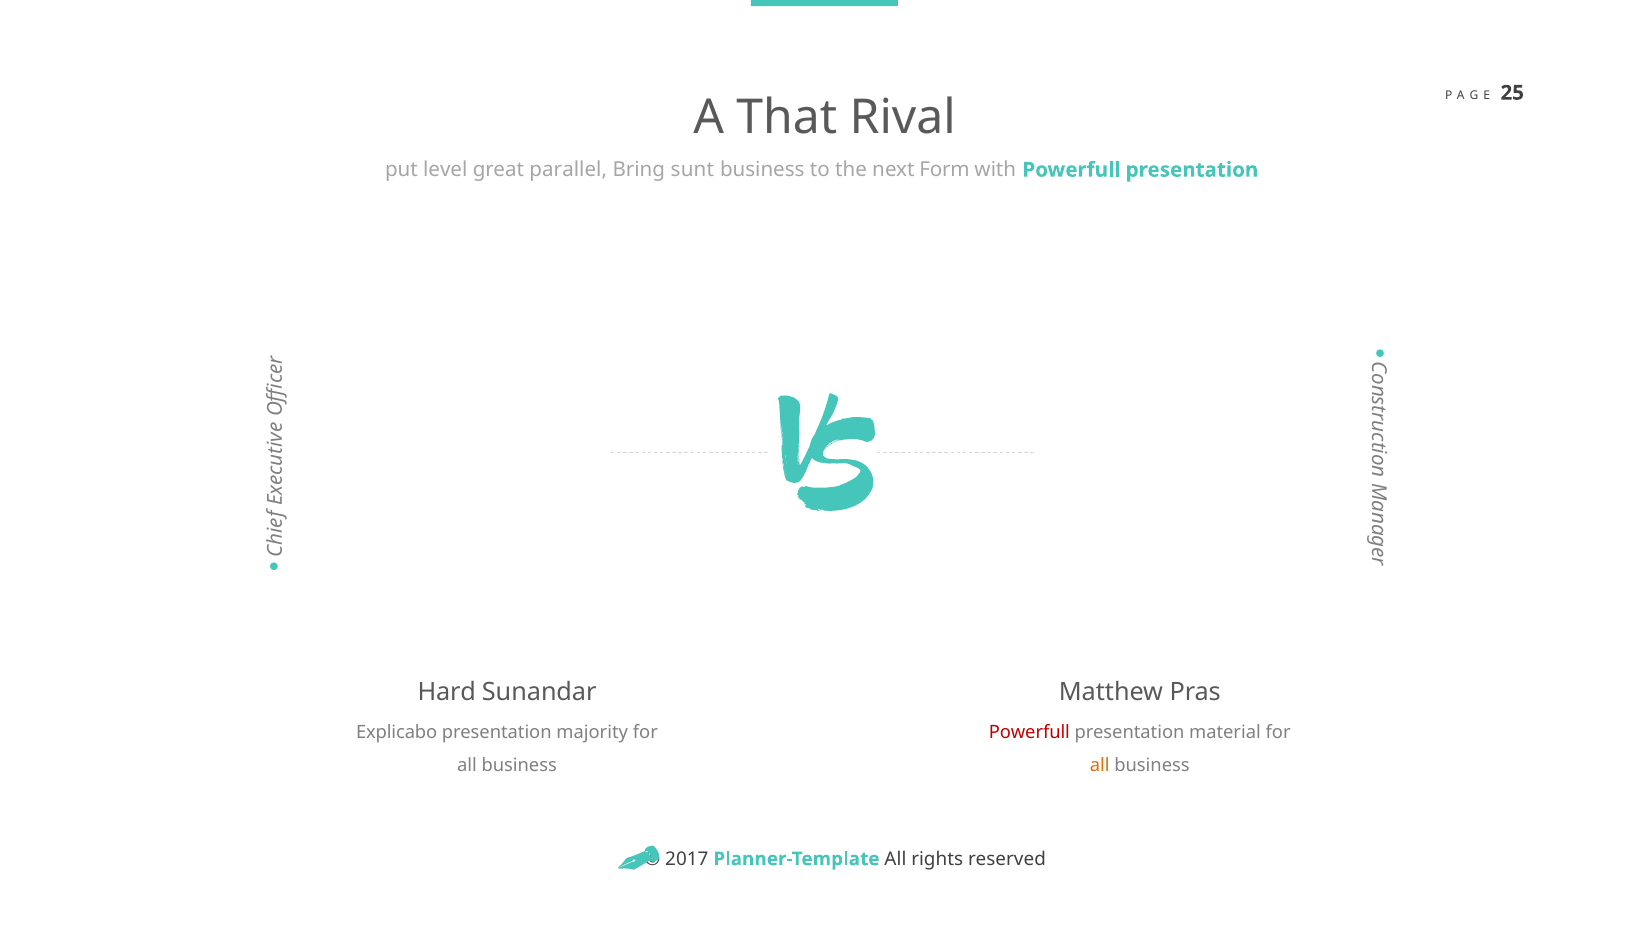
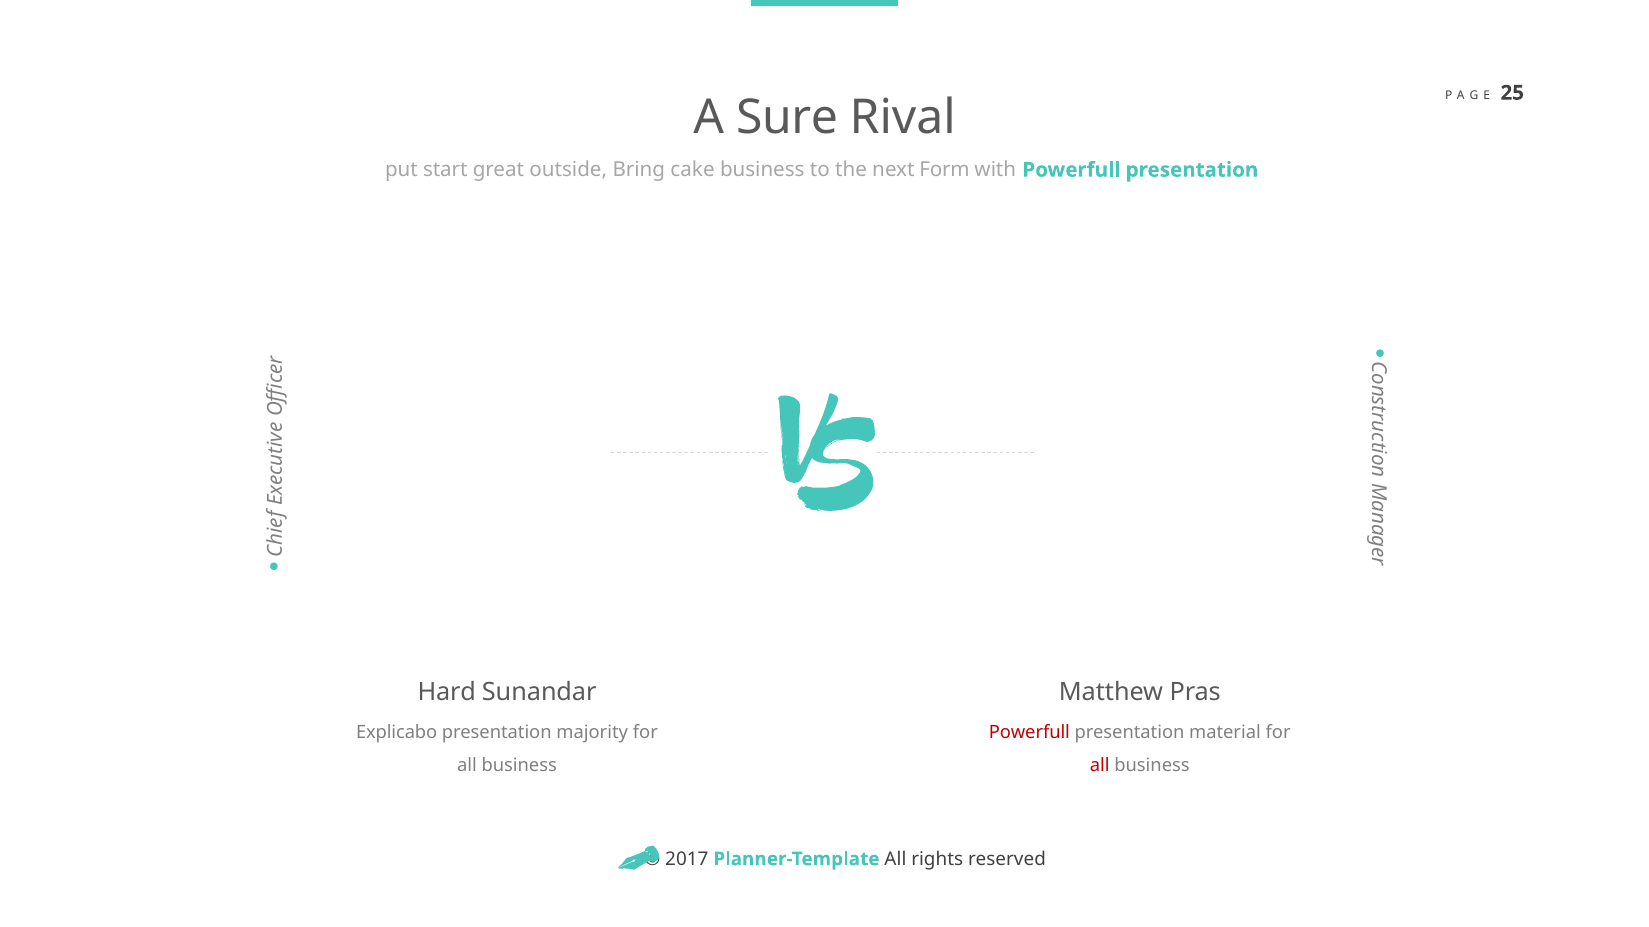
That: That -> Sure
level: level -> start
parallel: parallel -> outside
sunt: sunt -> cake
all at (1100, 766) colour: orange -> red
